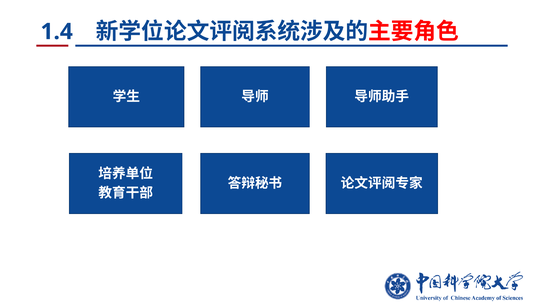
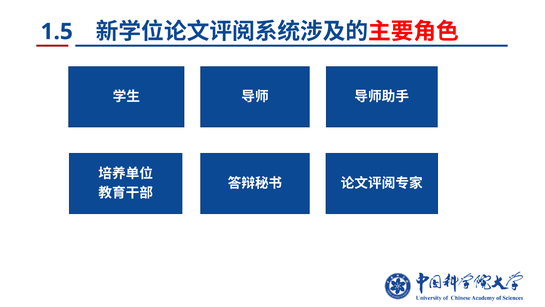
1.4: 1.4 -> 1.5
